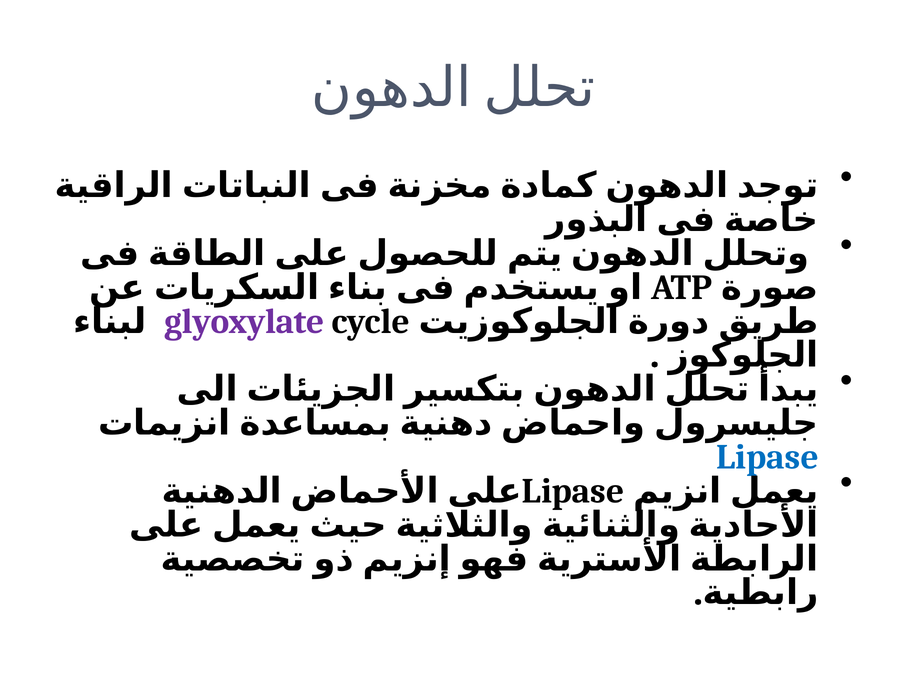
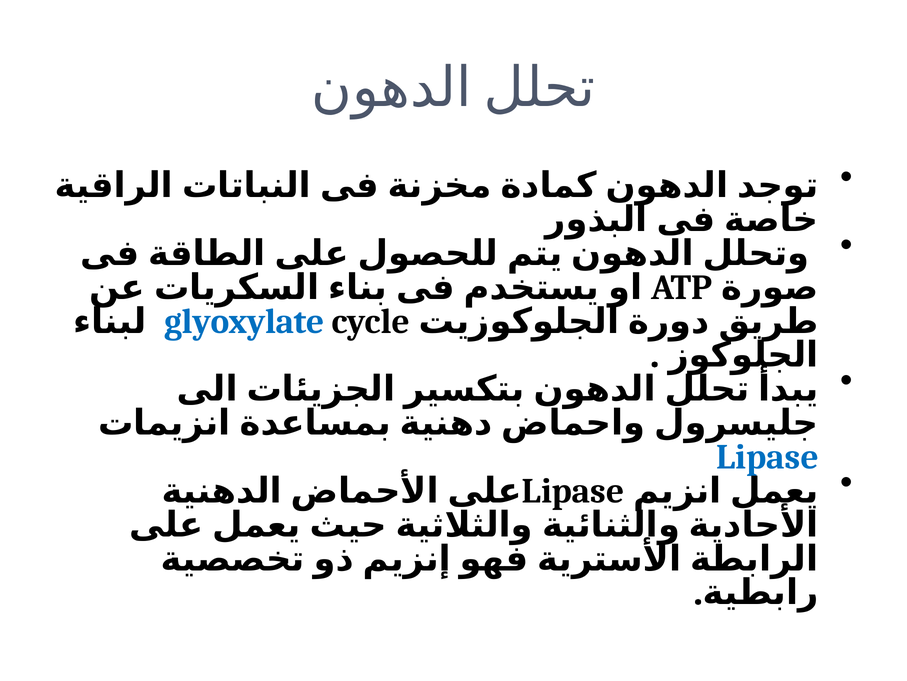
glyoxylate colour: purple -> blue
